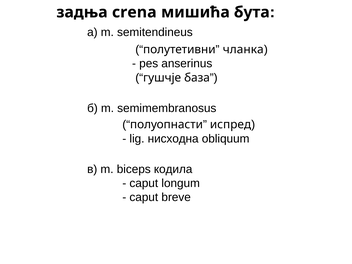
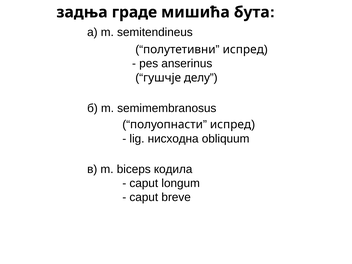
crena: crena -> граде
чланка at (243, 50): чланка -> испред
база: база -> делу
